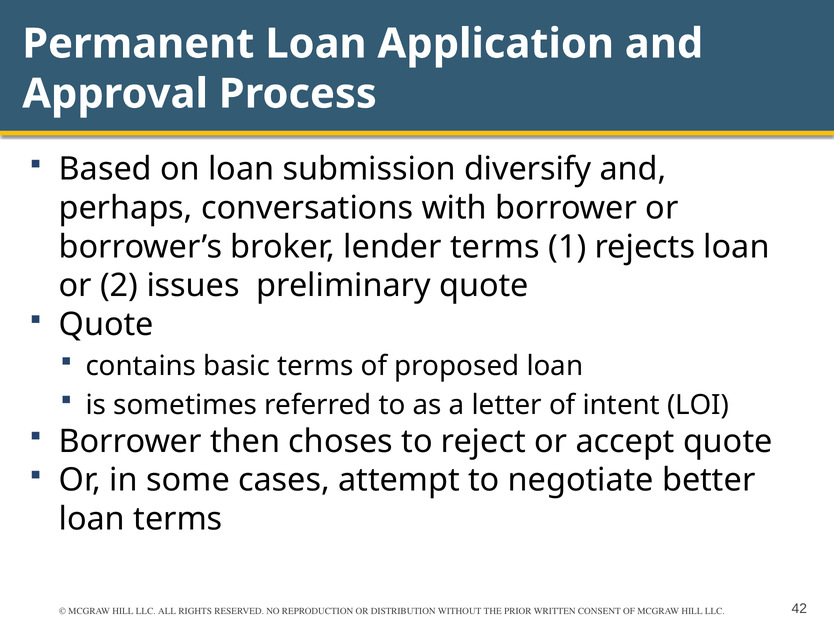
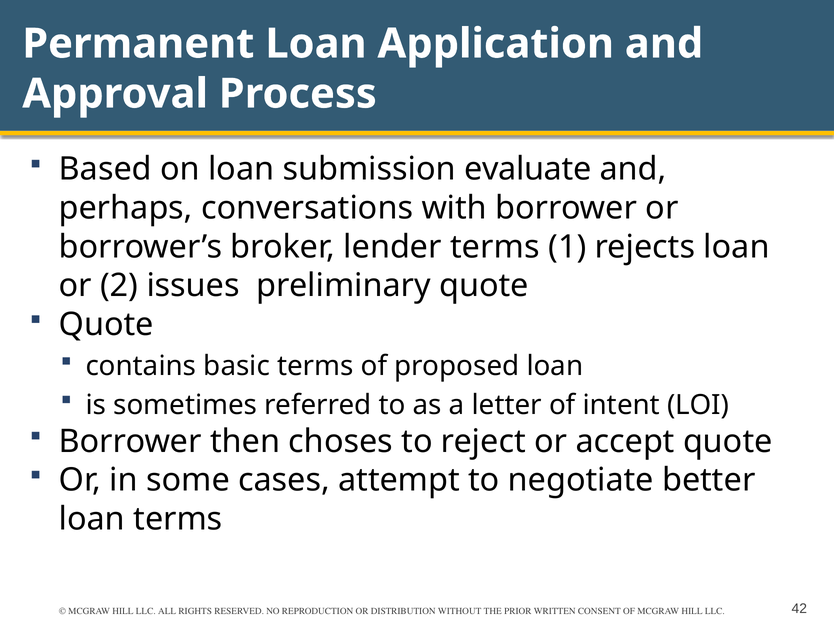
diversify: diversify -> evaluate
